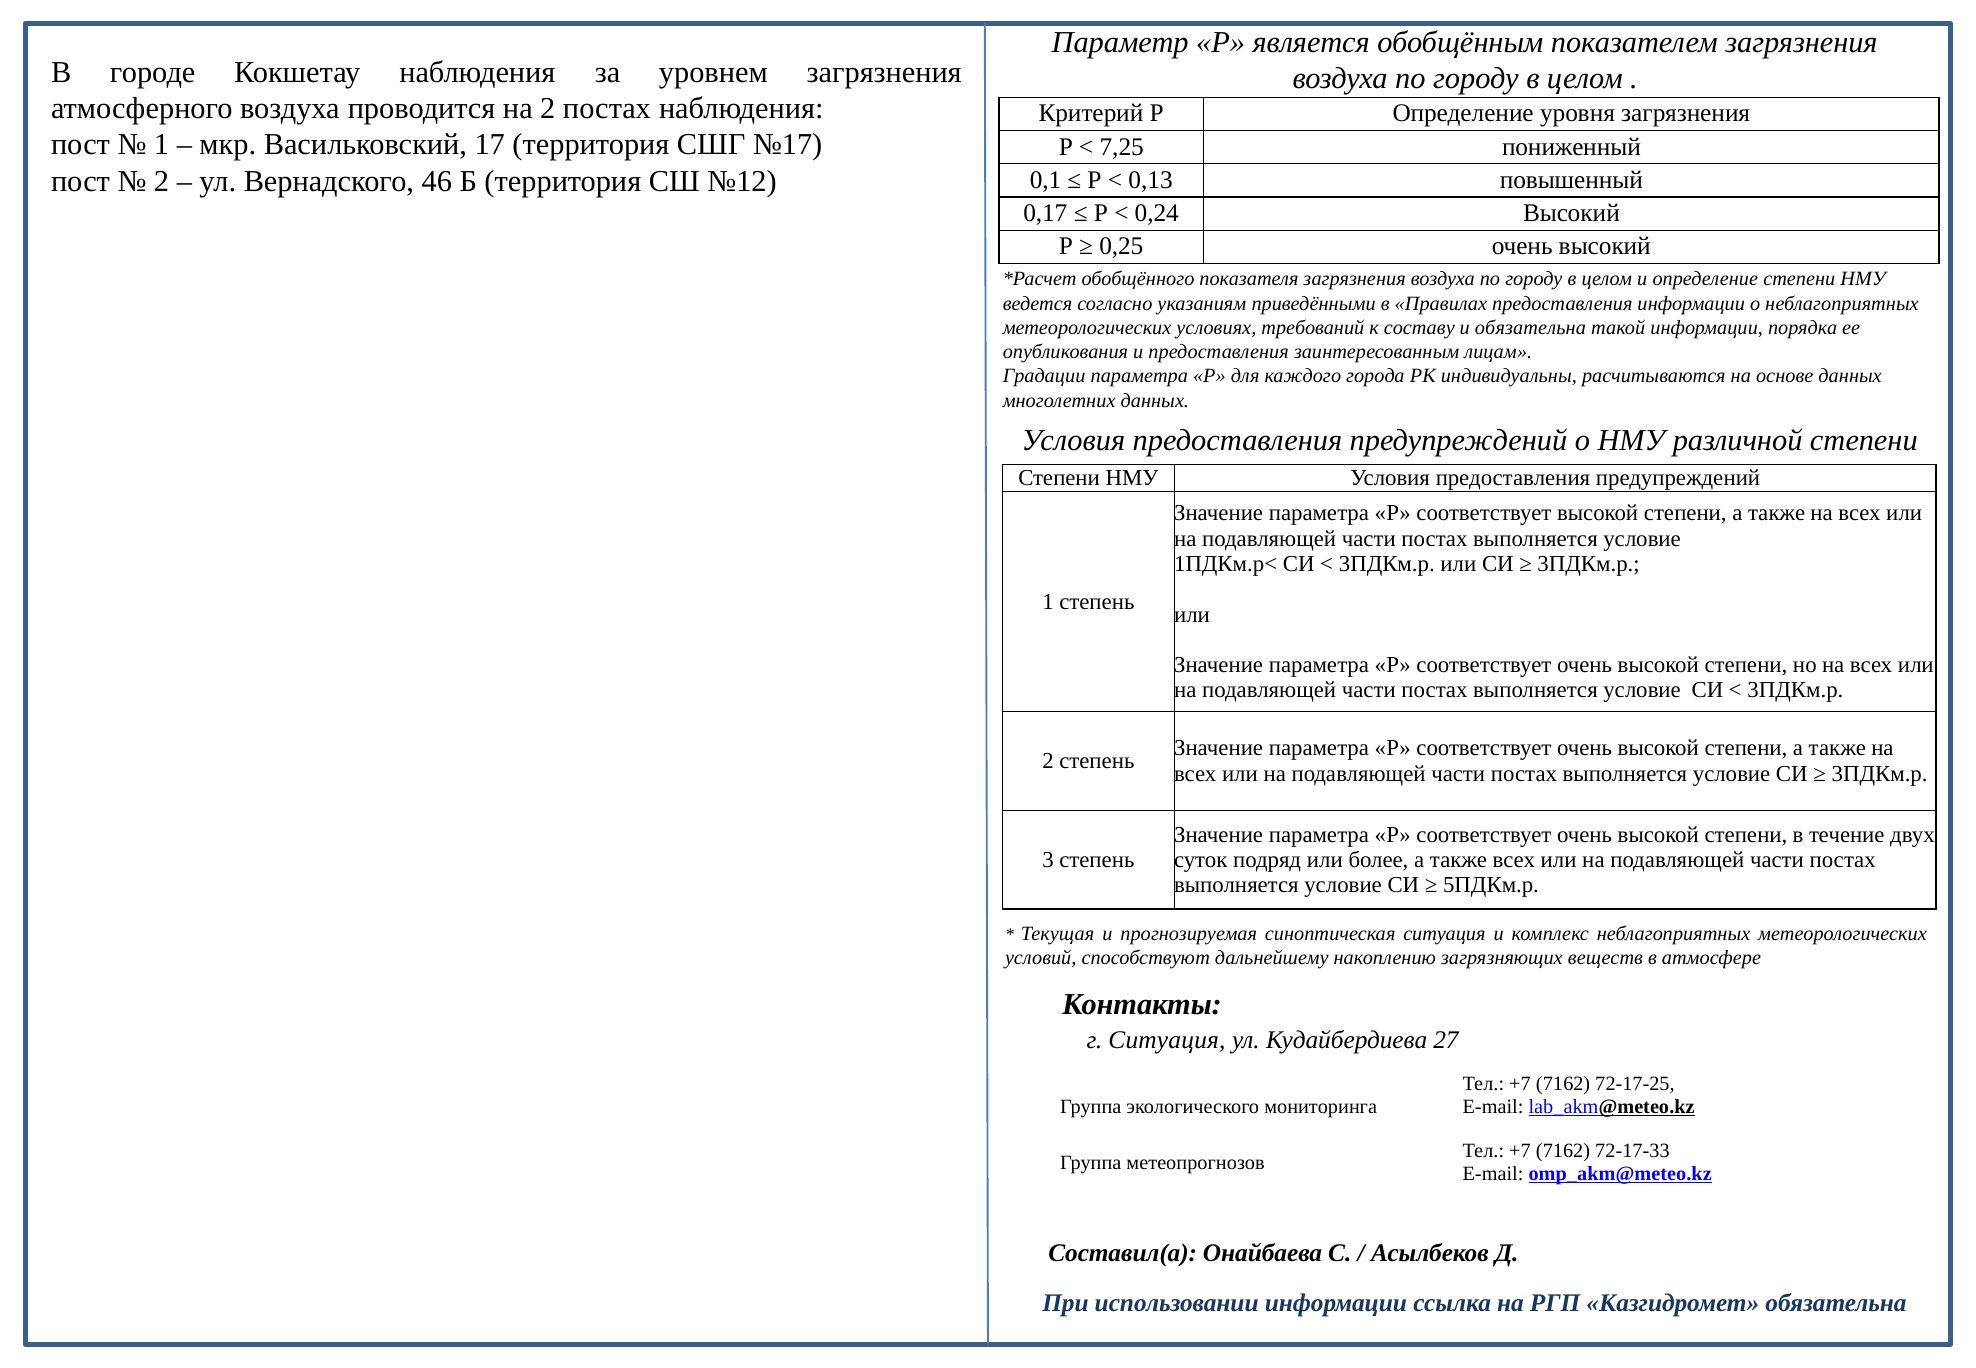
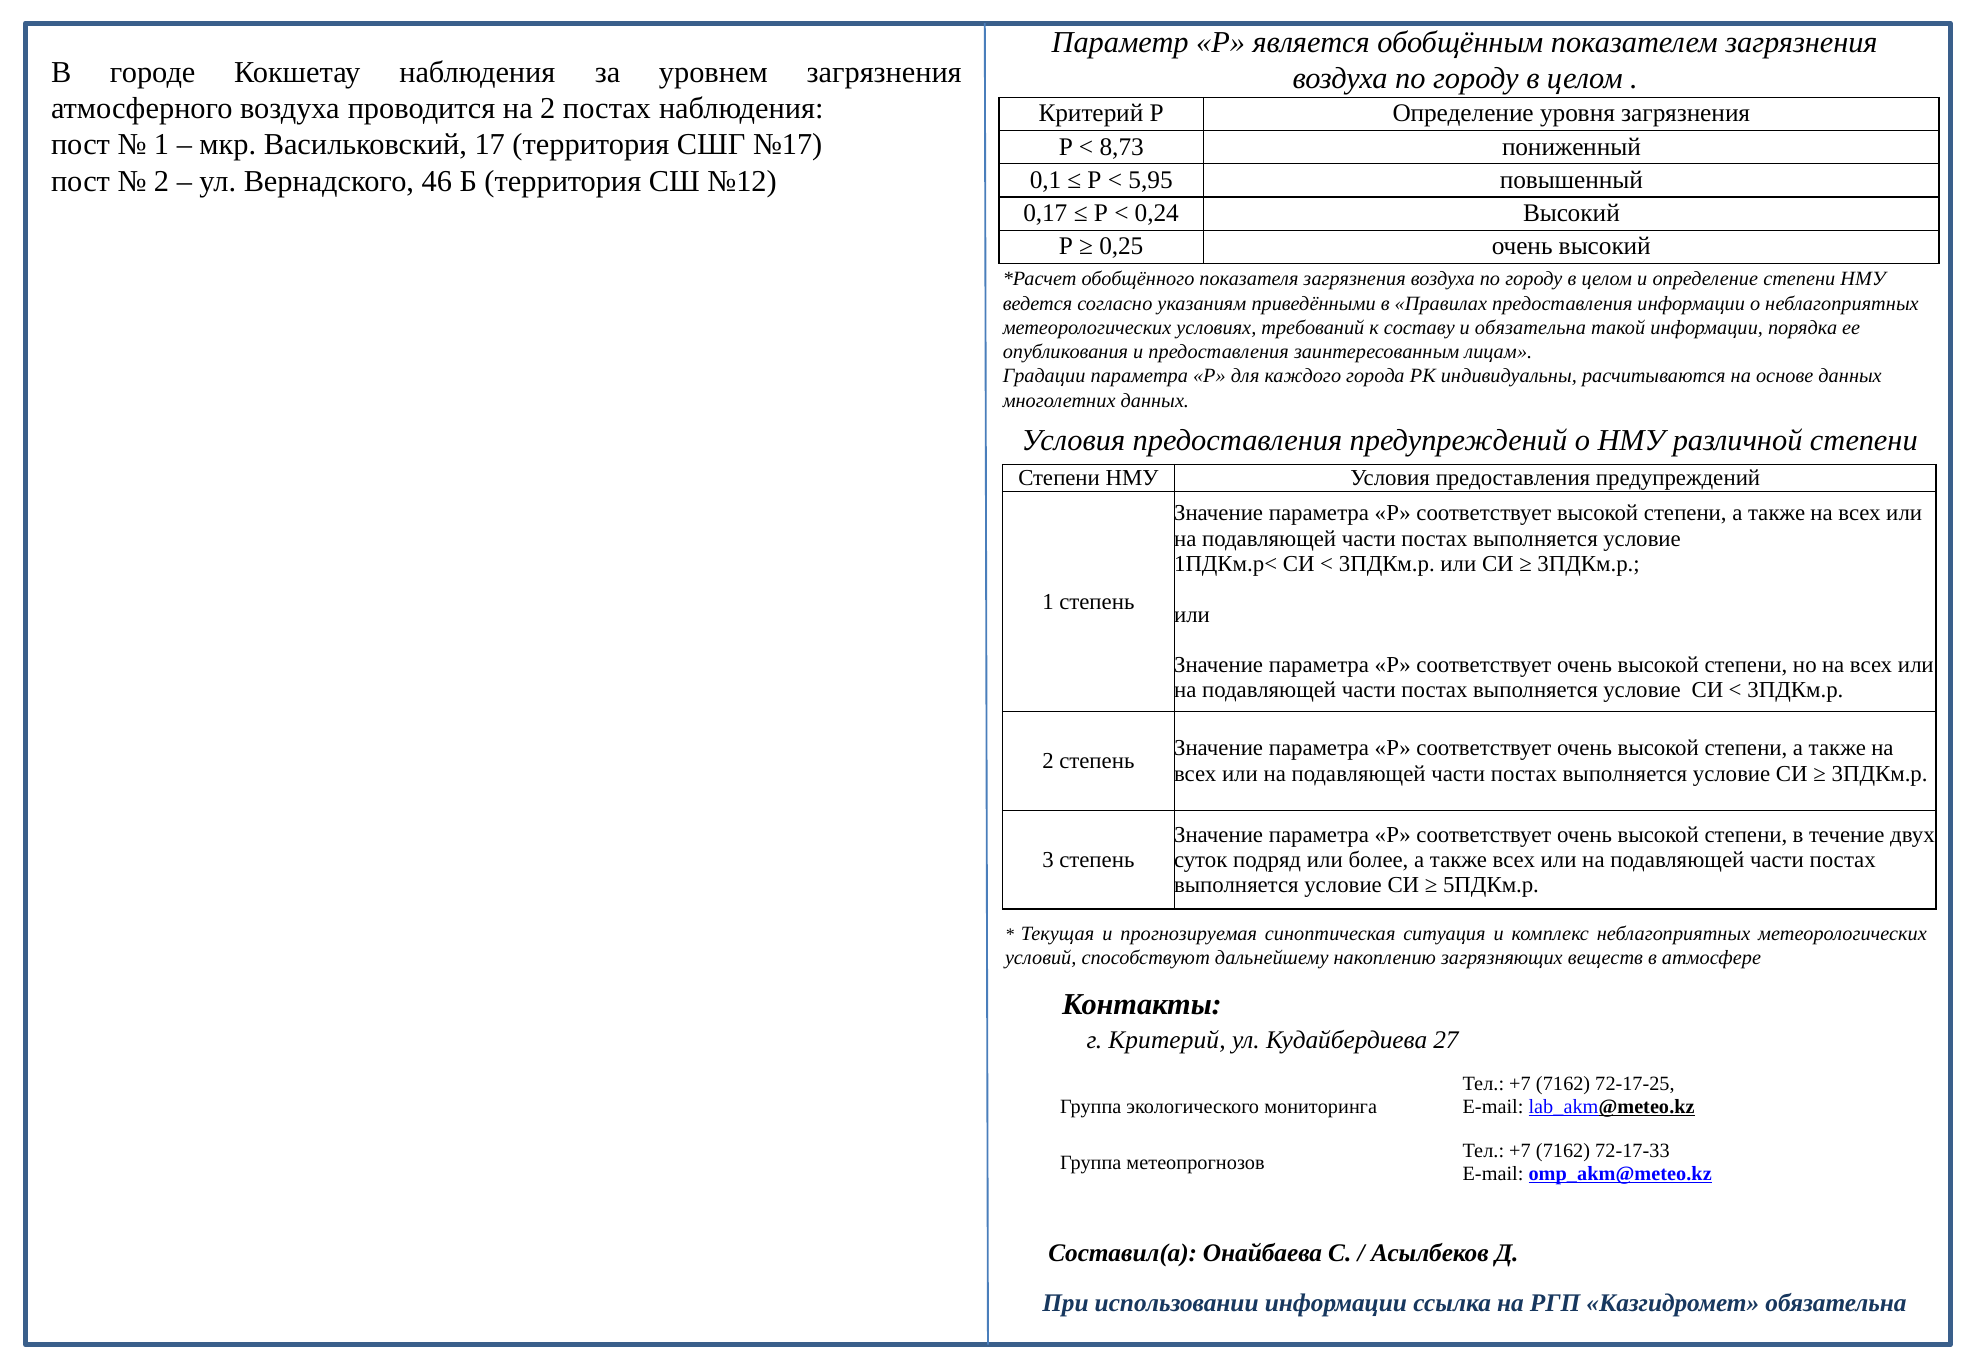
7,25: 7,25 -> 8,73
0,13: 0,13 -> 5,95
г Ситуация: Ситуация -> Критерий
